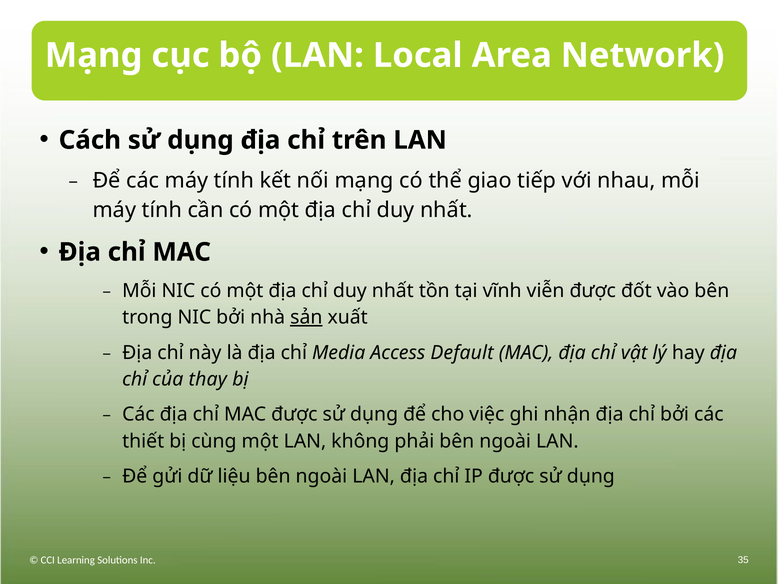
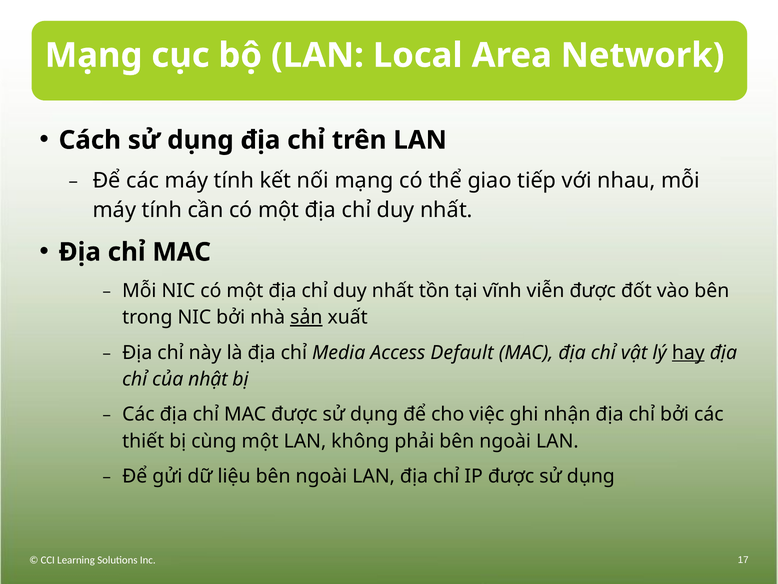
hay underline: none -> present
thay: thay -> nhật
35: 35 -> 17
